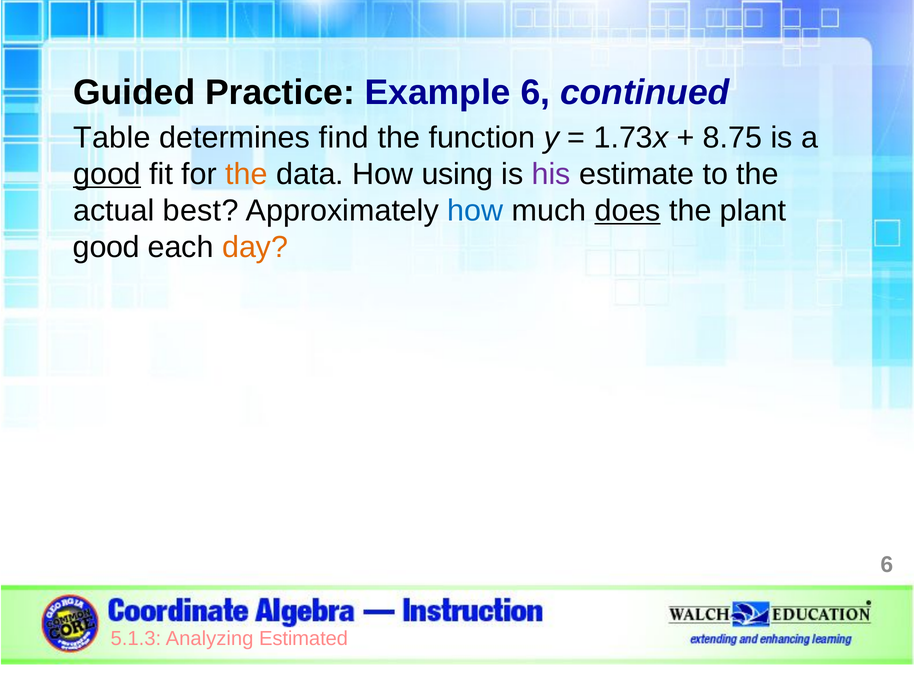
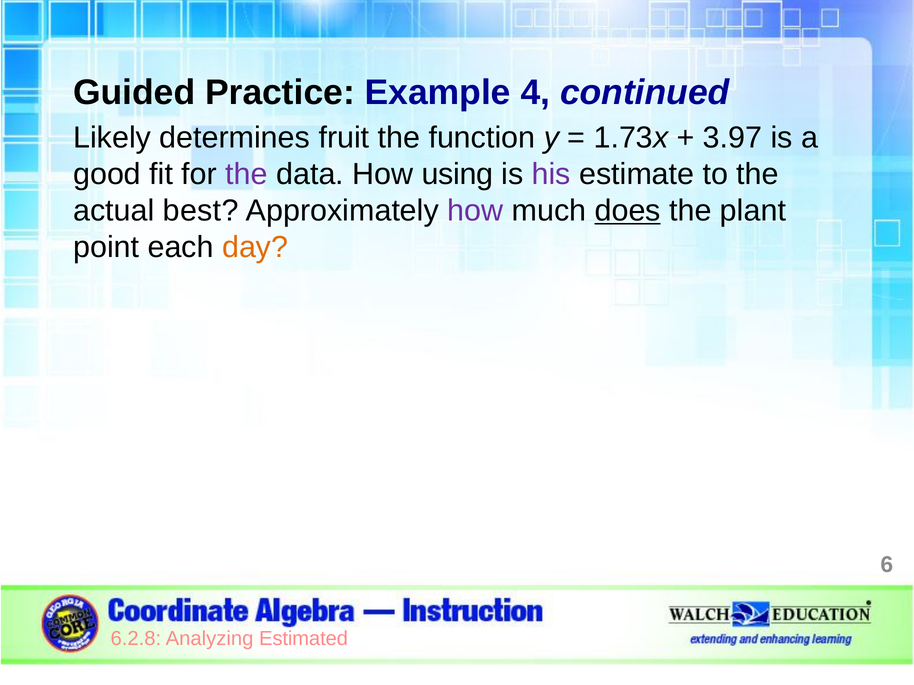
Example 6: 6 -> 4
Table: Table -> Likely
find: find -> fruit
8.75: 8.75 -> 3.97
good at (107, 174) underline: present -> none
the at (247, 174) colour: orange -> purple
how at (475, 211) colour: blue -> purple
good at (106, 247): good -> point
5.1.3: 5.1.3 -> 6.2.8
